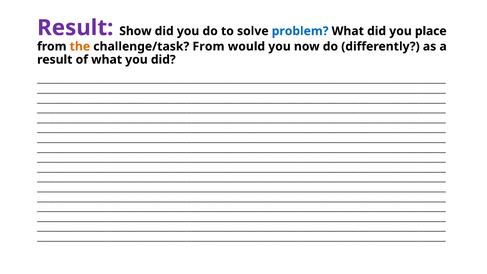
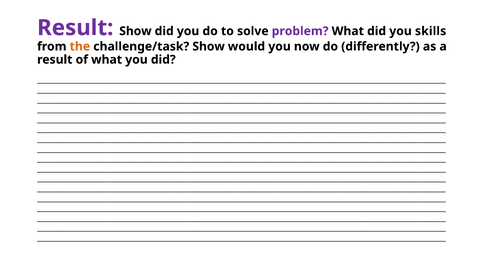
problem colour: blue -> purple
place: place -> skills
challenge/task From: From -> Show
